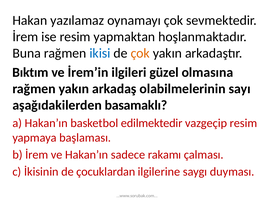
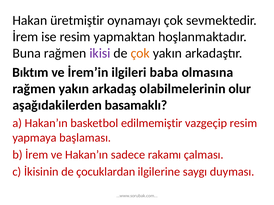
yazılamaz: yazılamaz -> üretmiştir
ikisi colour: blue -> purple
güzel: güzel -> baba
sayı: sayı -> olur
edilmektedir: edilmektedir -> edilmemiştir
